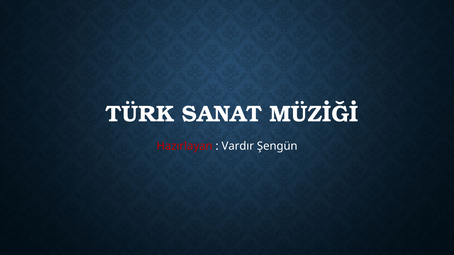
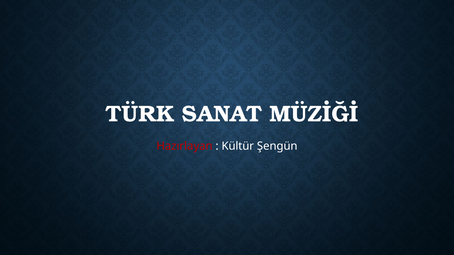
Vardır: Vardır -> Kültür
